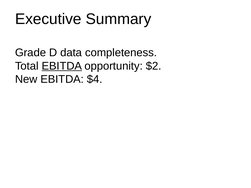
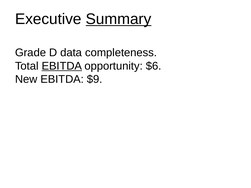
Summary underline: none -> present
$2: $2 -> $6
$4: $4 -> $9
